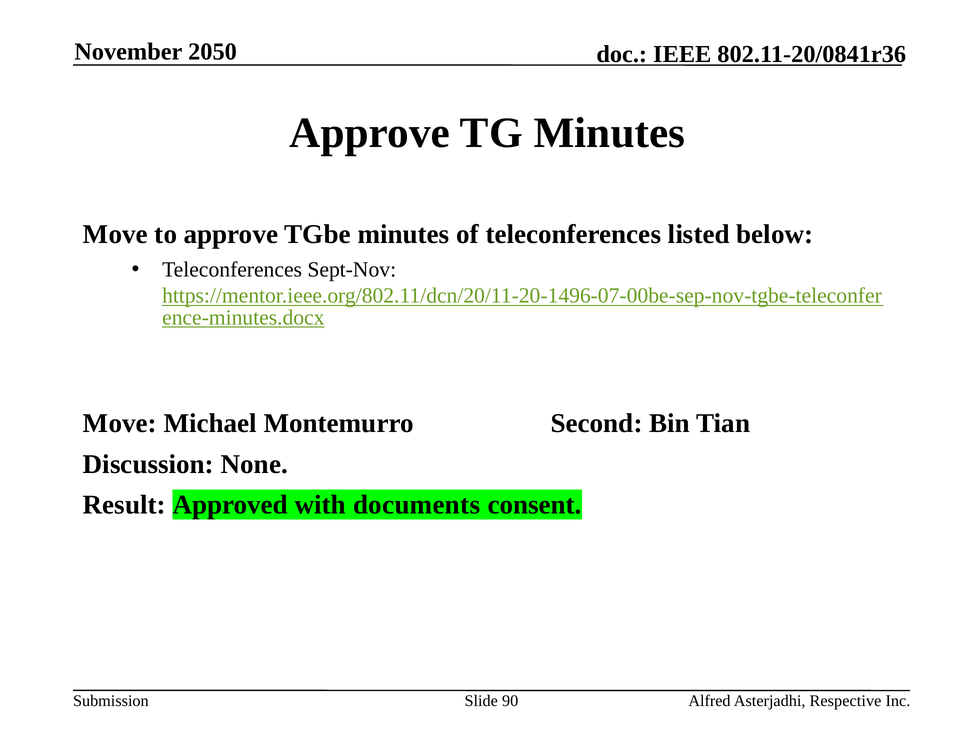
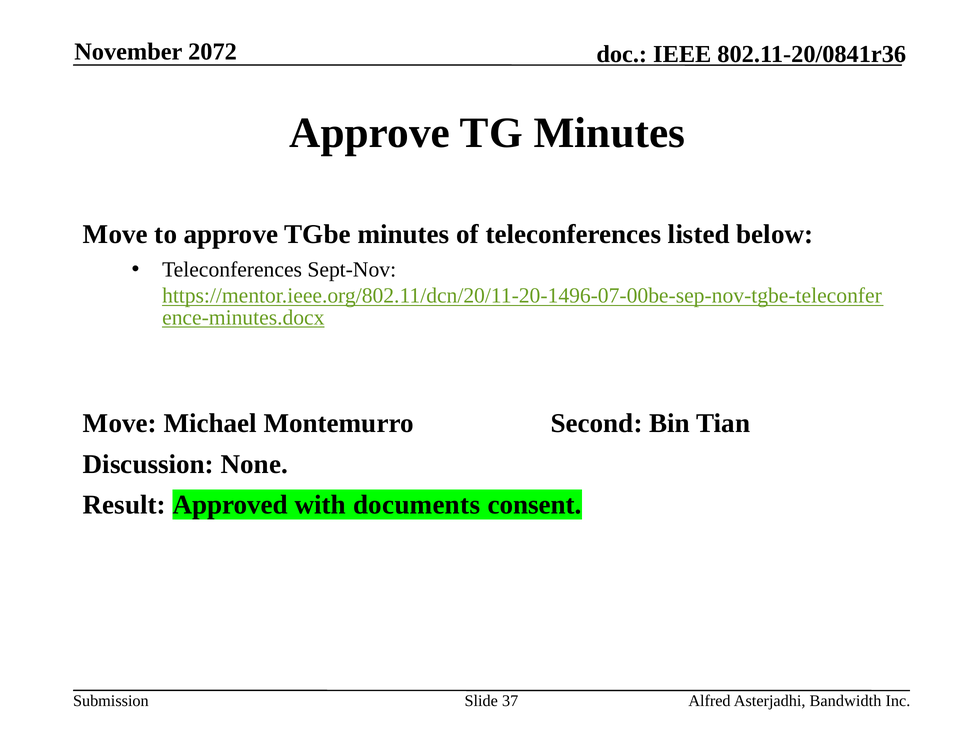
2050: 2050 -> 2072
90: 90 -> 37
Respective: Respective -> Bandwidth
